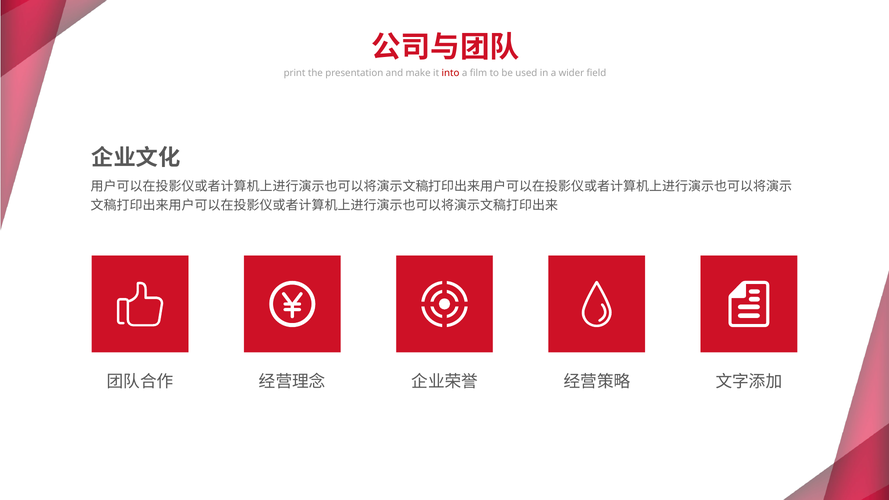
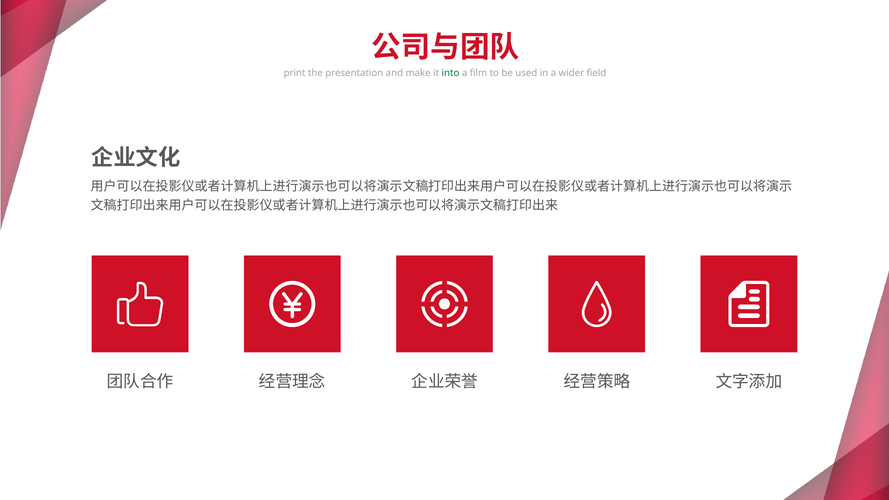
into colour: red -> green
